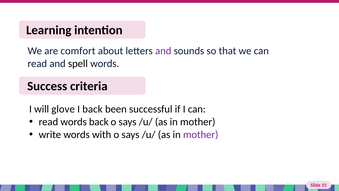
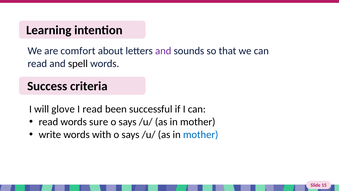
I back: back -> read
words back: back -> sure
mother at (201, 134) colour: purple -> blue
